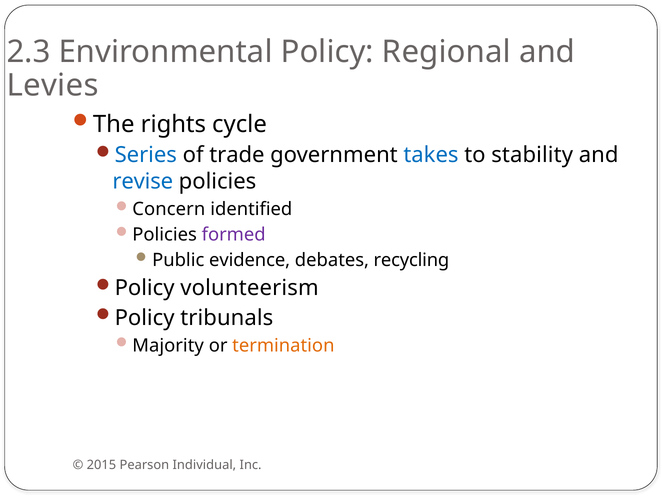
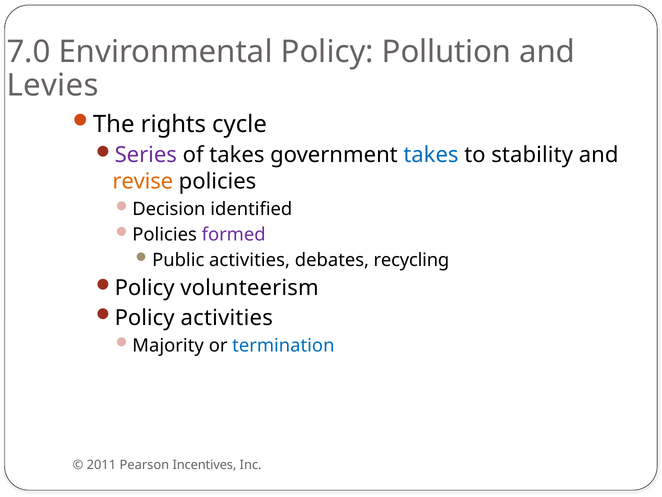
2.3: 2.3 -> 7.0
Regional: Regional -> Pollution
Series colour: blue -> purple
of trade: trade -> takes
revise colour: blue -> orange
Concern: Concern -> Decision
Public evidence: evidence -> activities
Policy tribunals: tribunals -> activities
termination colour: orange -> blue
2015: 2015 -> 2011
Individual: Individual -> Incentives
